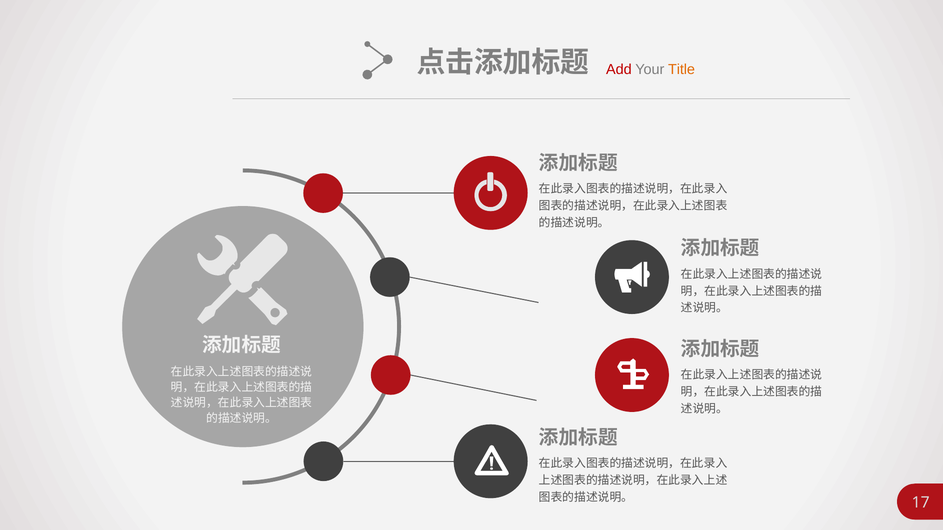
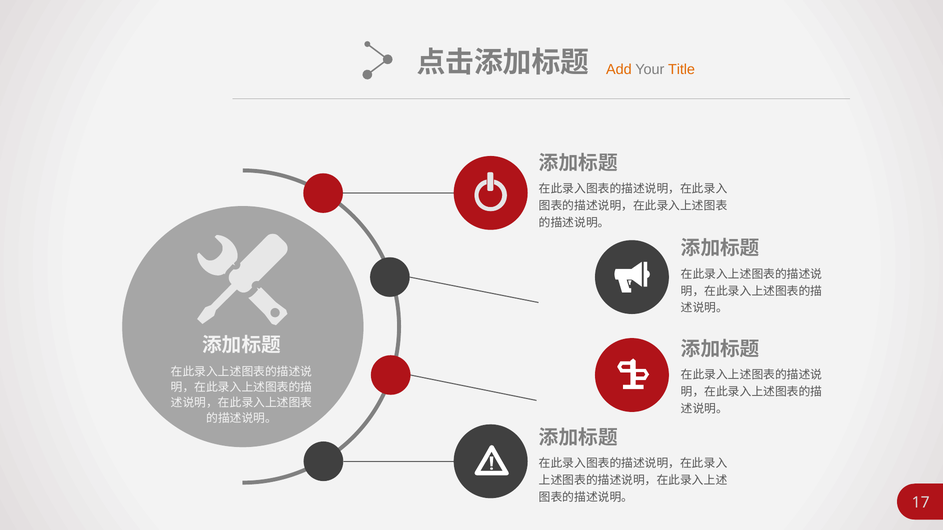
Add colour: red -> orange
